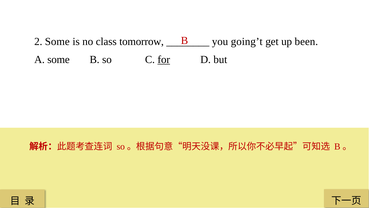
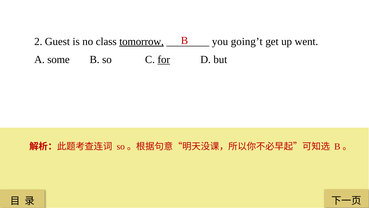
2 Some: Some -> Guest
tomorrow underline: none -> present
been: been -> went
